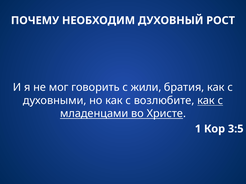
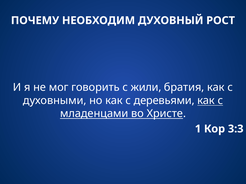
возлюбите: возлюбите -> деревьями
3:5: 3:5 -> 3:3
